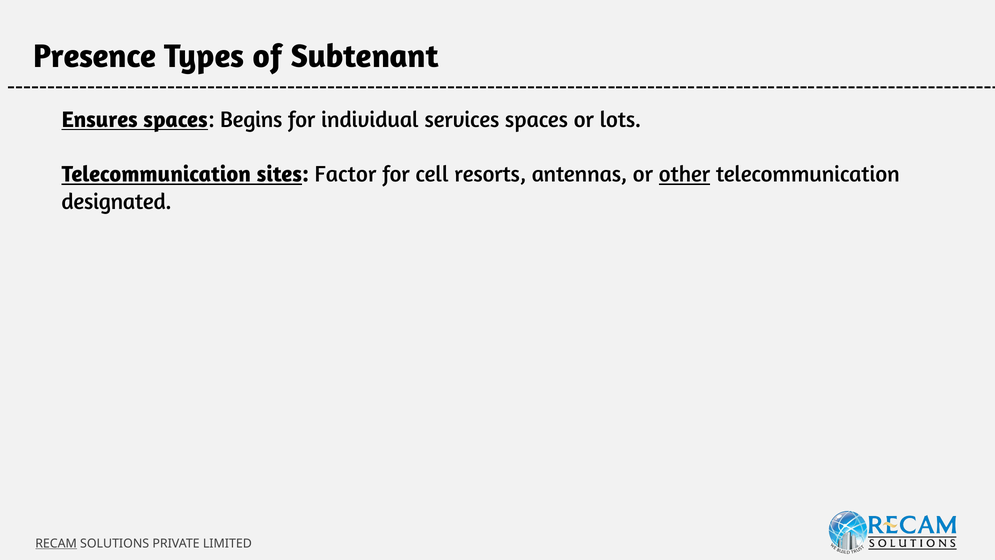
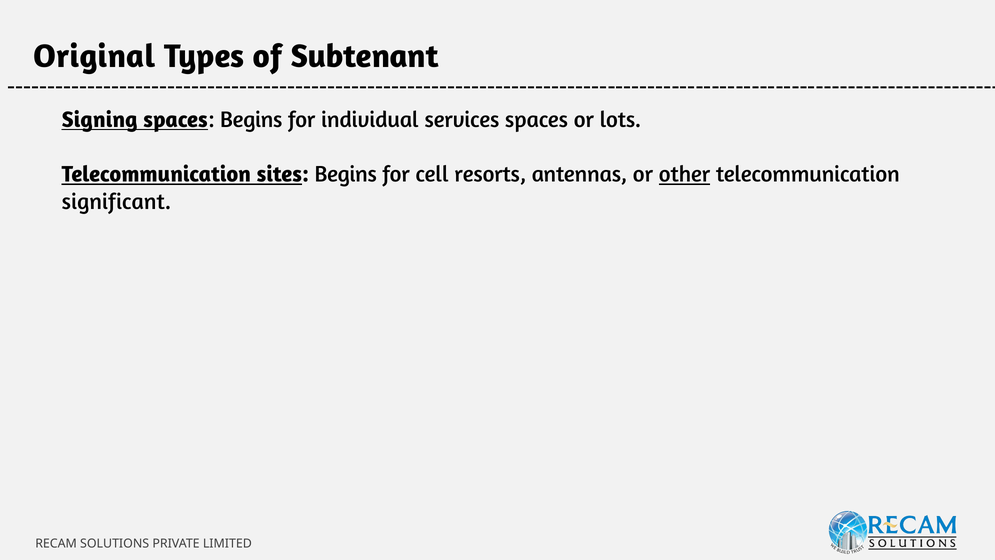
Presence: Presence -> Original
Ensures: Ensures -> Signing
sites Factor: Factor -> Begins
designated: designated -> significant
RECAM underline: present -> none
